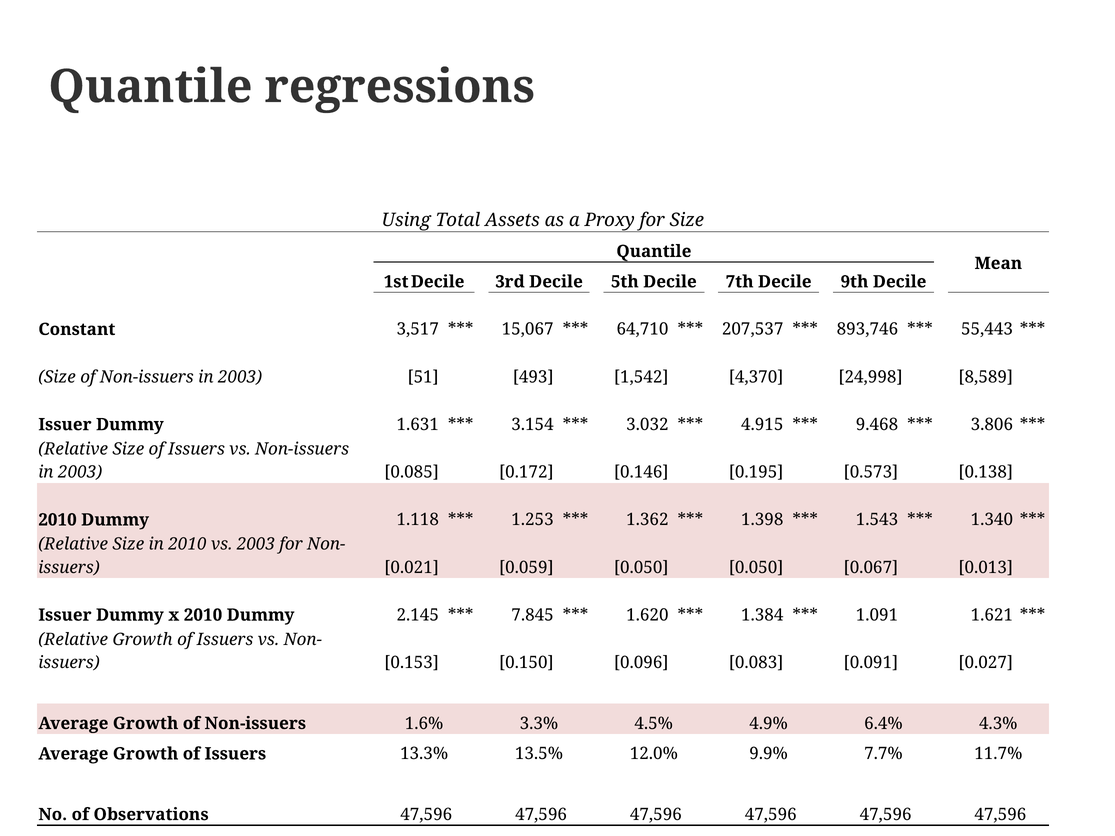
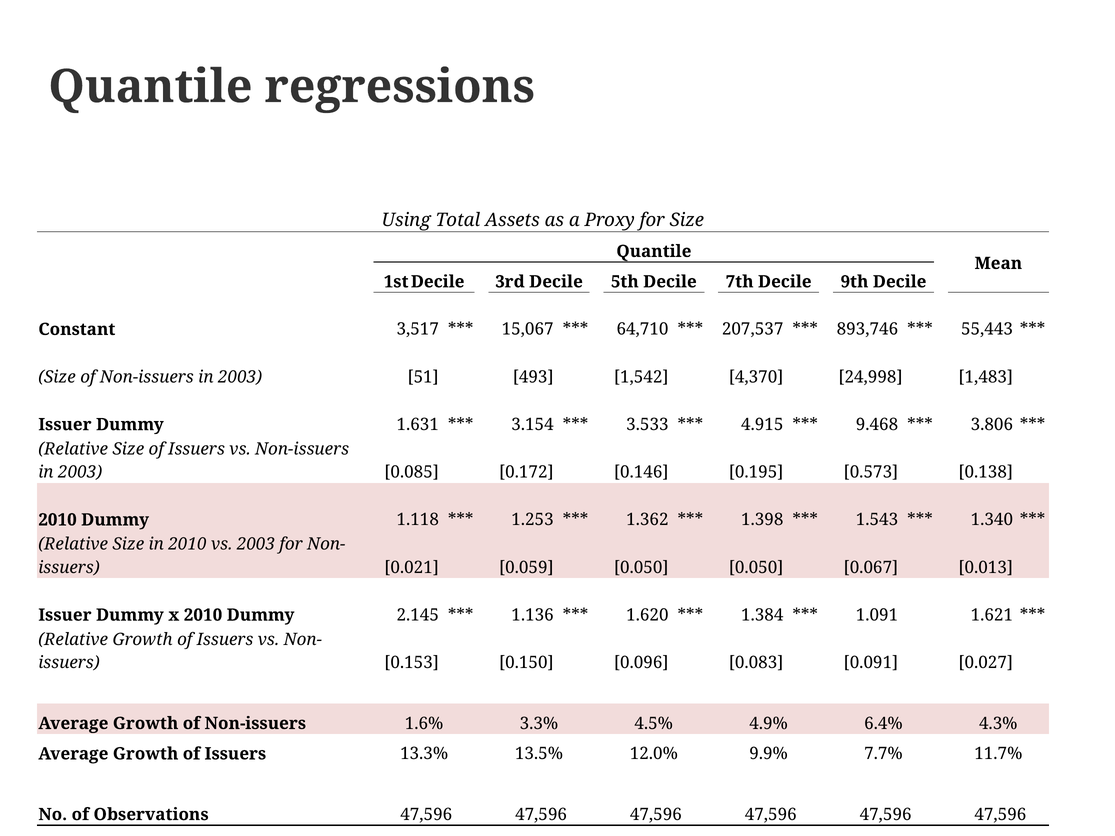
8,589: 8,589 -> 1,483
3.032: 3.032 -> 3.533
7.845: 7.845 -> 1.136
